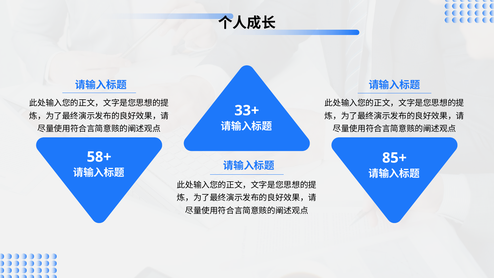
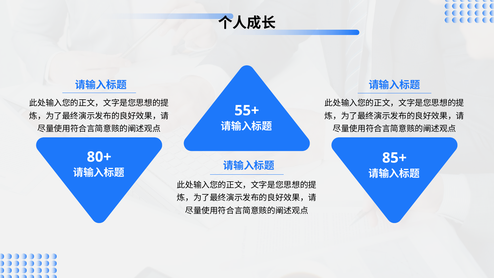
33+: 33+ -> 55+
58+: 58+ -> 80+
